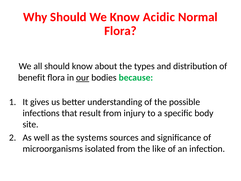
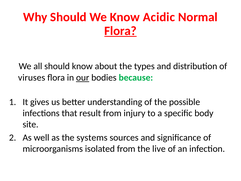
Flora at (121, 31) underline: none -> present
benefit: benefit -> viruses
like: like -> live
